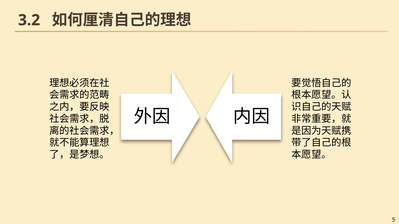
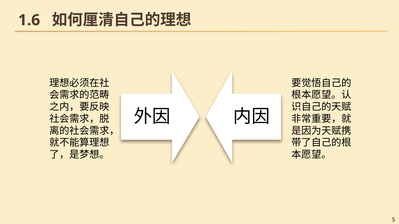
3.2: 3.2 -> 1.6
